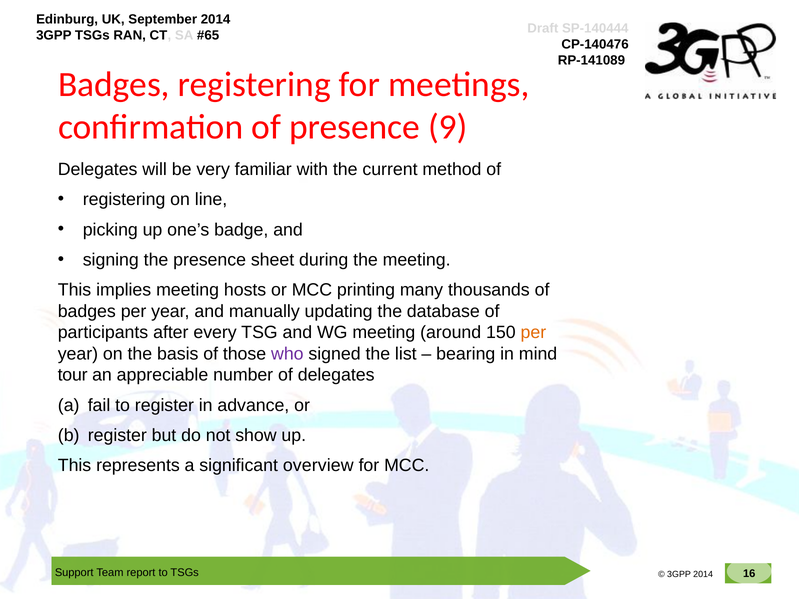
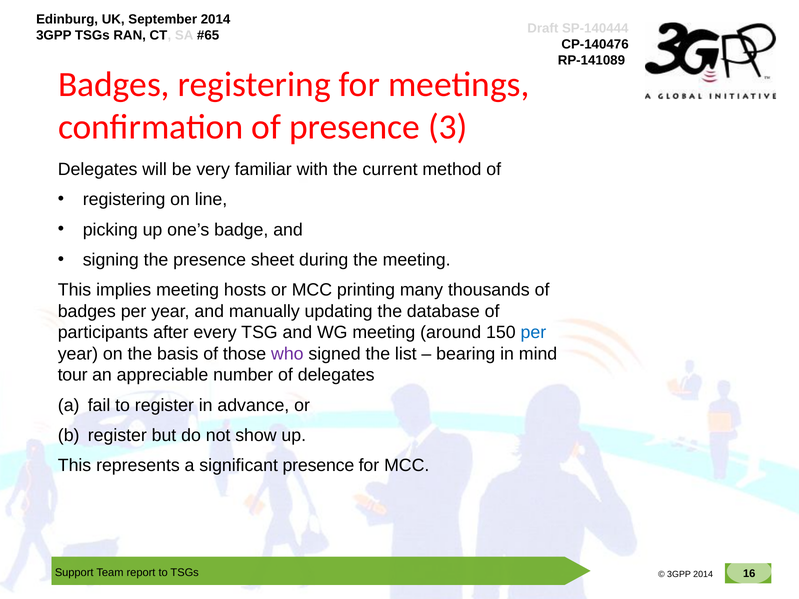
9: 9 -> 3
per at (533, 333) colour: orange -> blue
significant overview: overview -> presence
